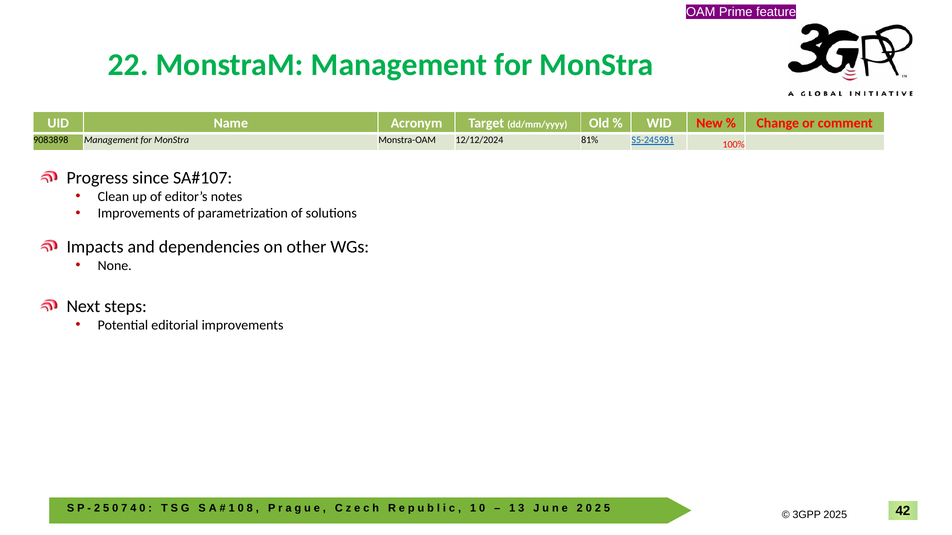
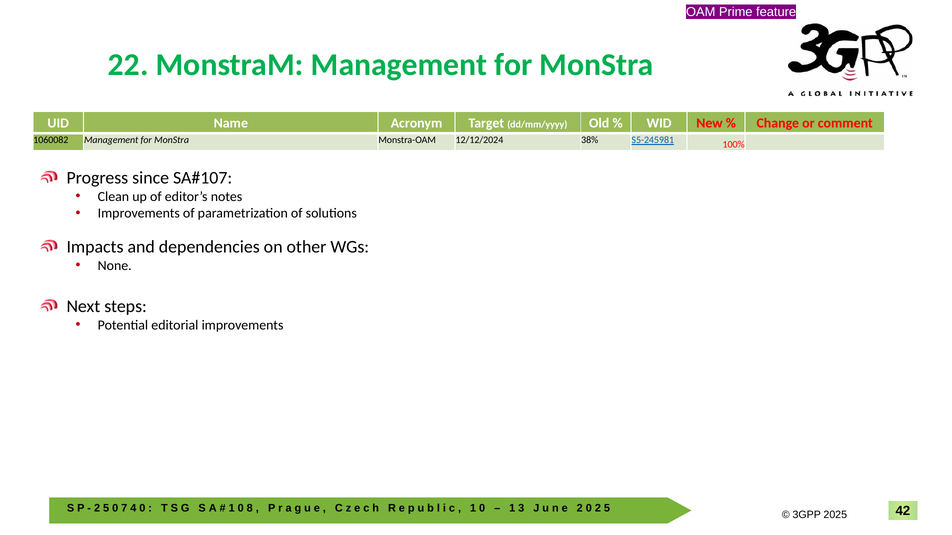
9083898: 9083898 -> 1060082
81%: 81% -> 38%
